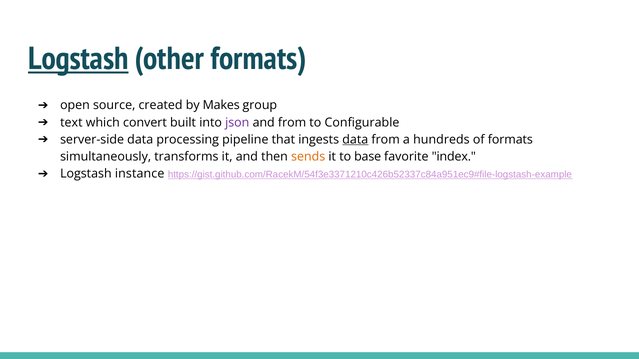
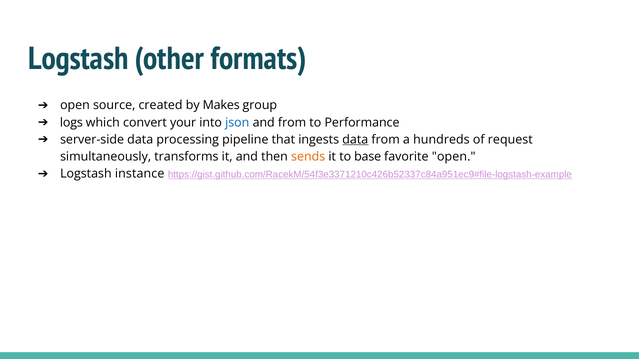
Logstash at (78, 59) underline: present -> none
text: text -> logs
built: built -> your
json colour: purple -> blue
Configurable: Configurable -> Performance
of formats: formats -> request
favorite index: index -> open
